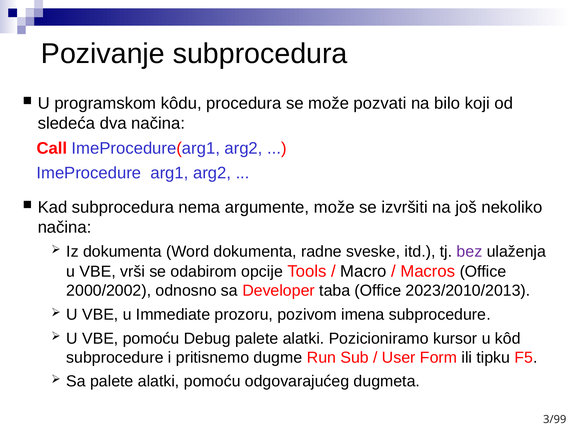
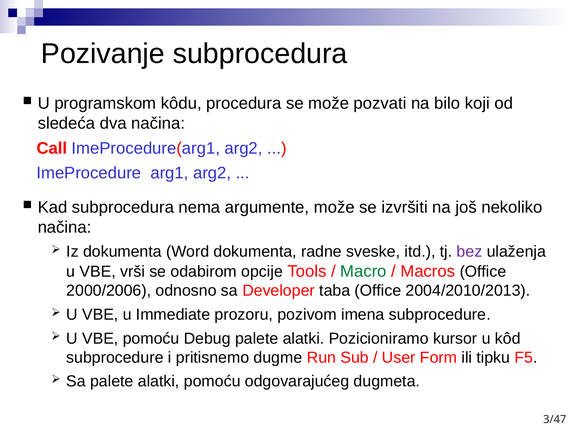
Macro colour: black -> green
2000/2002: 2000/2002 -> 2000/2006
2023/2010/2013: 2023/2010/2013 -> 2004/2010/2013
3/99: 3/99 -> 3/47
